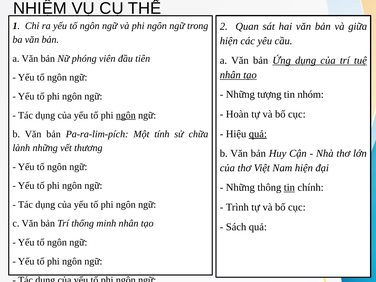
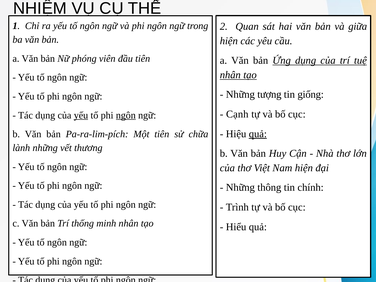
nhóm: nhóm -> giống
Hoàn: Hoàn -> Cạnh
yếu at (81, 115) underline: none -> present
Một tính: tính -> tiên
tin at (289, 188) underline: present -> none
Sách: Sách -> Hiểu
